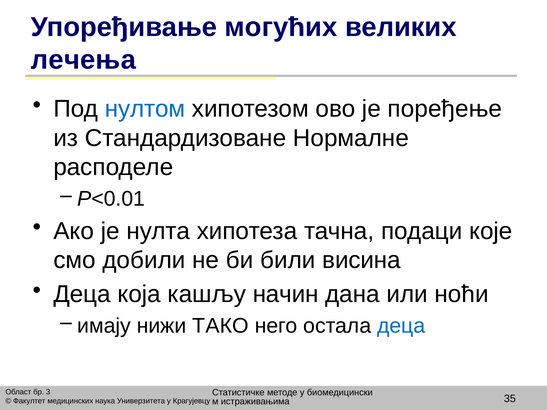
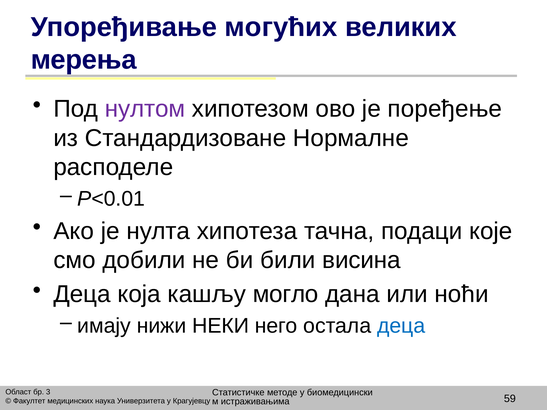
лечења: лечења -> мерења
нултом colour: blue -> purple
начин: начин -> могло
ТАКО: ТАКО -> НЕКИ
35: 35 -> 59
